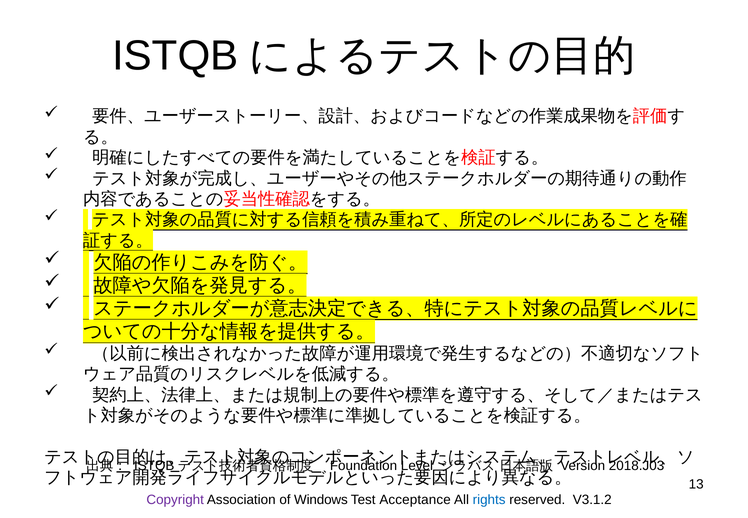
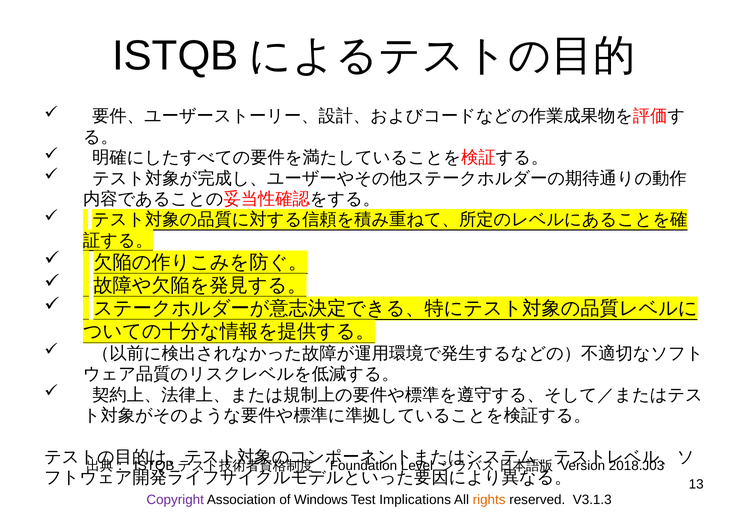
Acceptance: Acceptance -> Implications
rights colour: blue -> orange
V3.1.2: V3.1.2 -> V3.1.3
